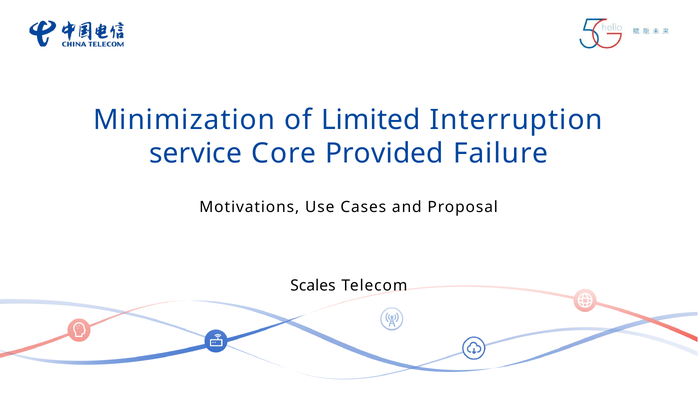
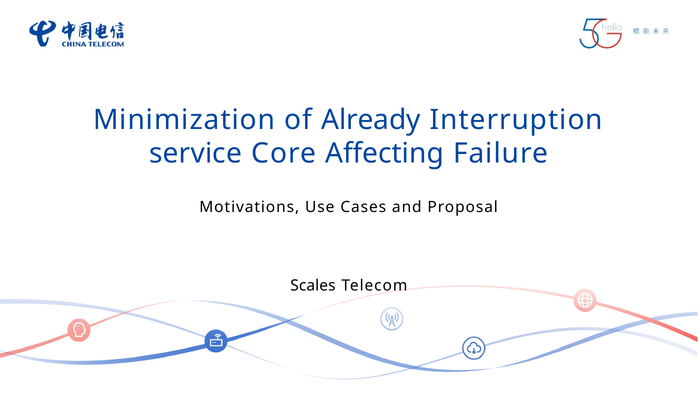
Limited: Limited -> Already
Provided: Provided -> Affecting
